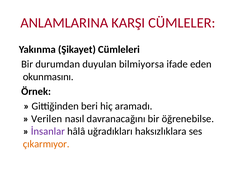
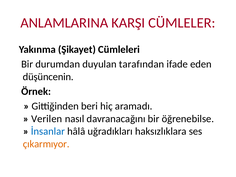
bilmiyorsa: bilmiyorsa -> tarafından
okunmasını: okunmasını -> düşüncenin
İnsanlar colour: purple -> blue
